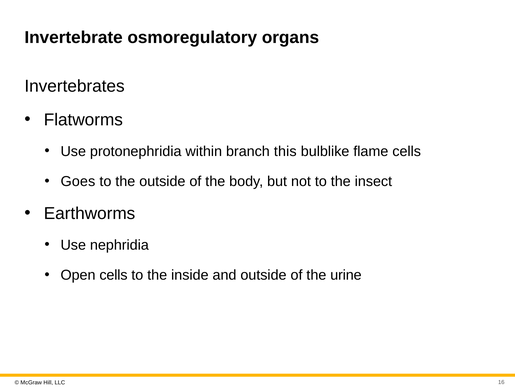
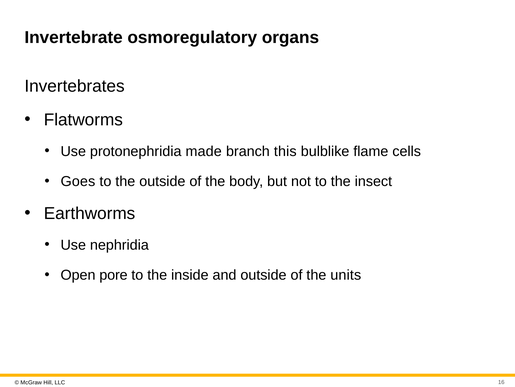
within: within -> made
Open cells: cells -> pore
urine: urine -> units
